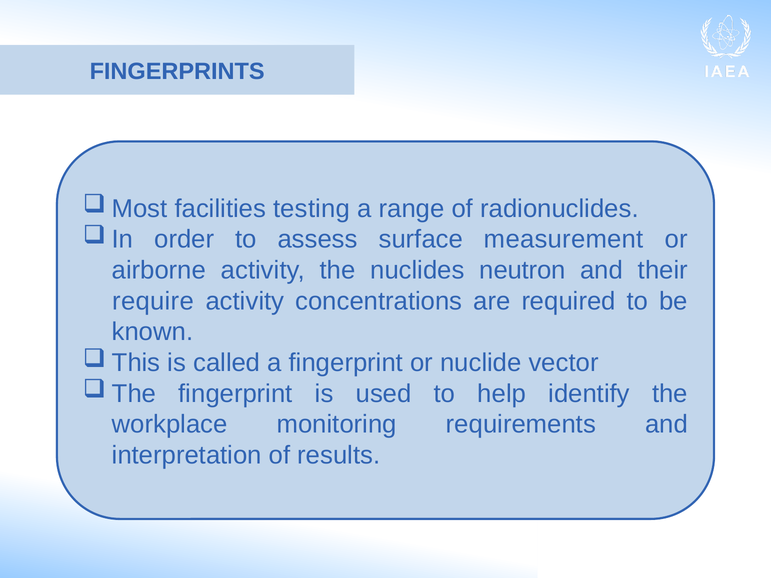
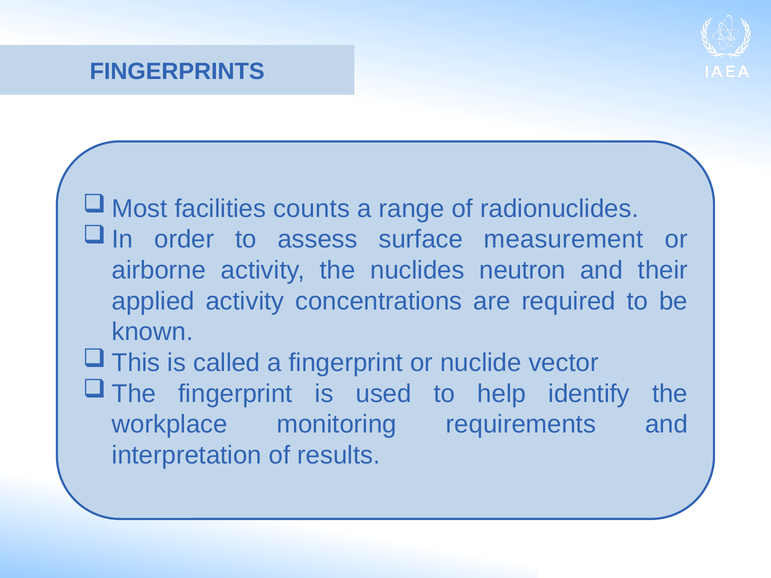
testing: testing -> counts
require: require -> applied
